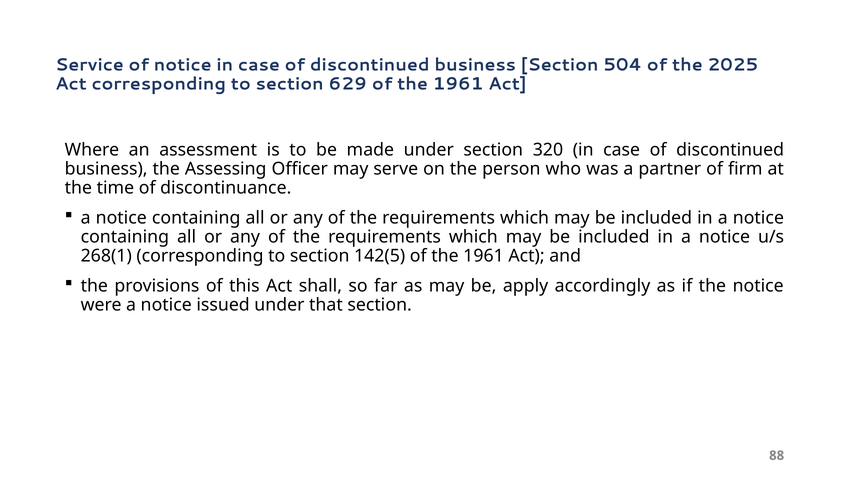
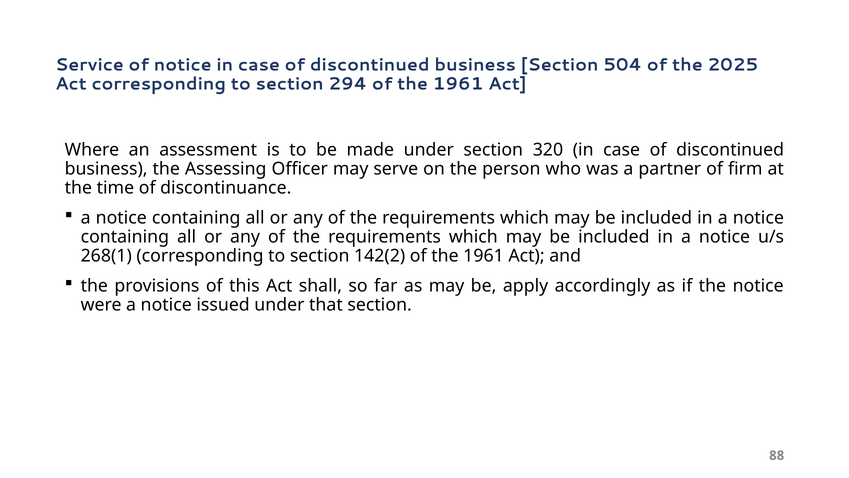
629: 629 -> 294
142(5: 142(5 -> 142(2
